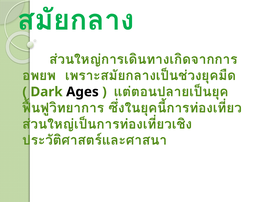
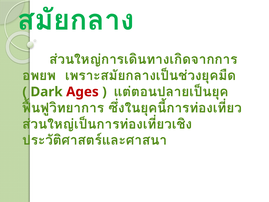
Ages colour: black -> red
